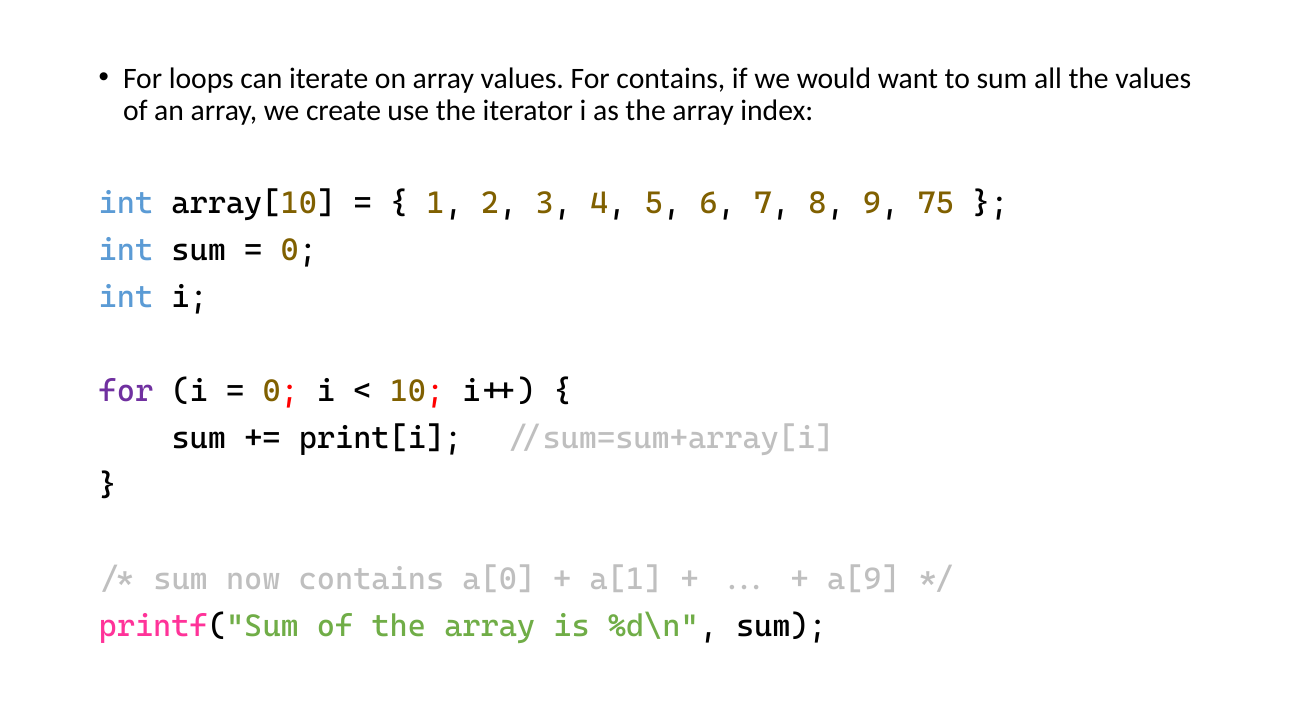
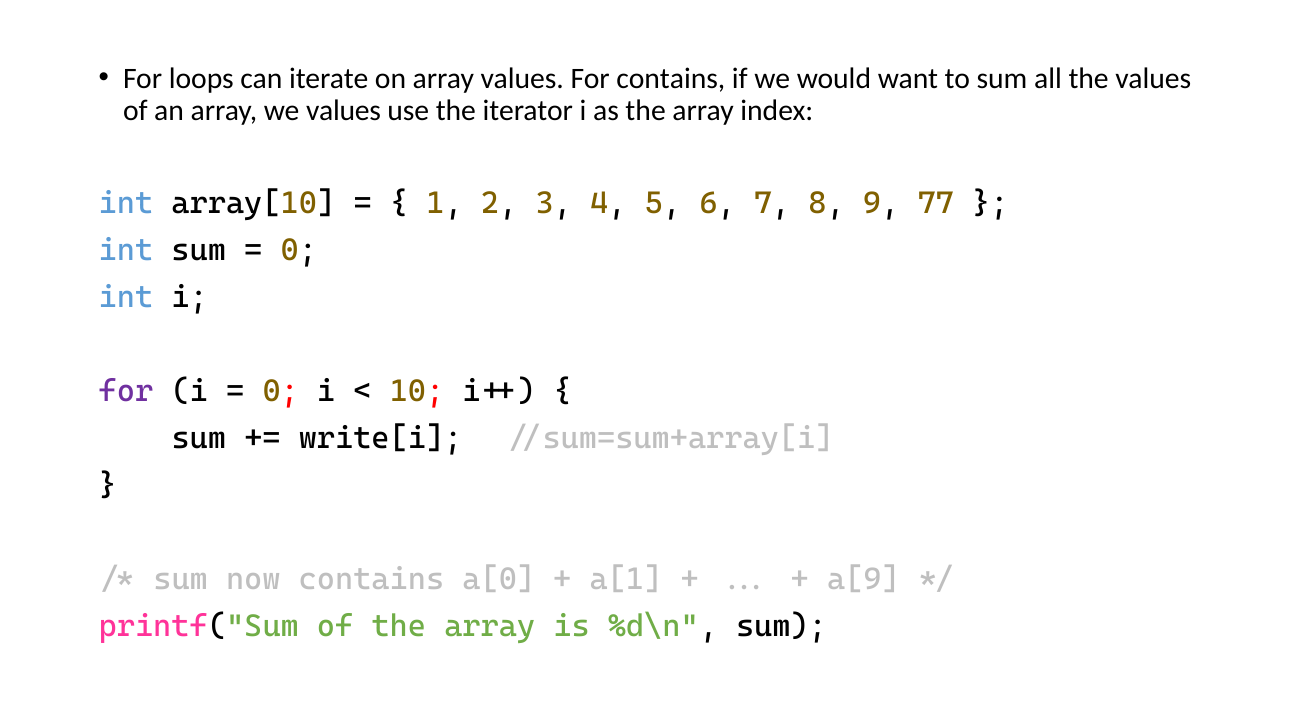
we create: create -> values
75: 75 -> 77
print[i: print[i -> write[i
